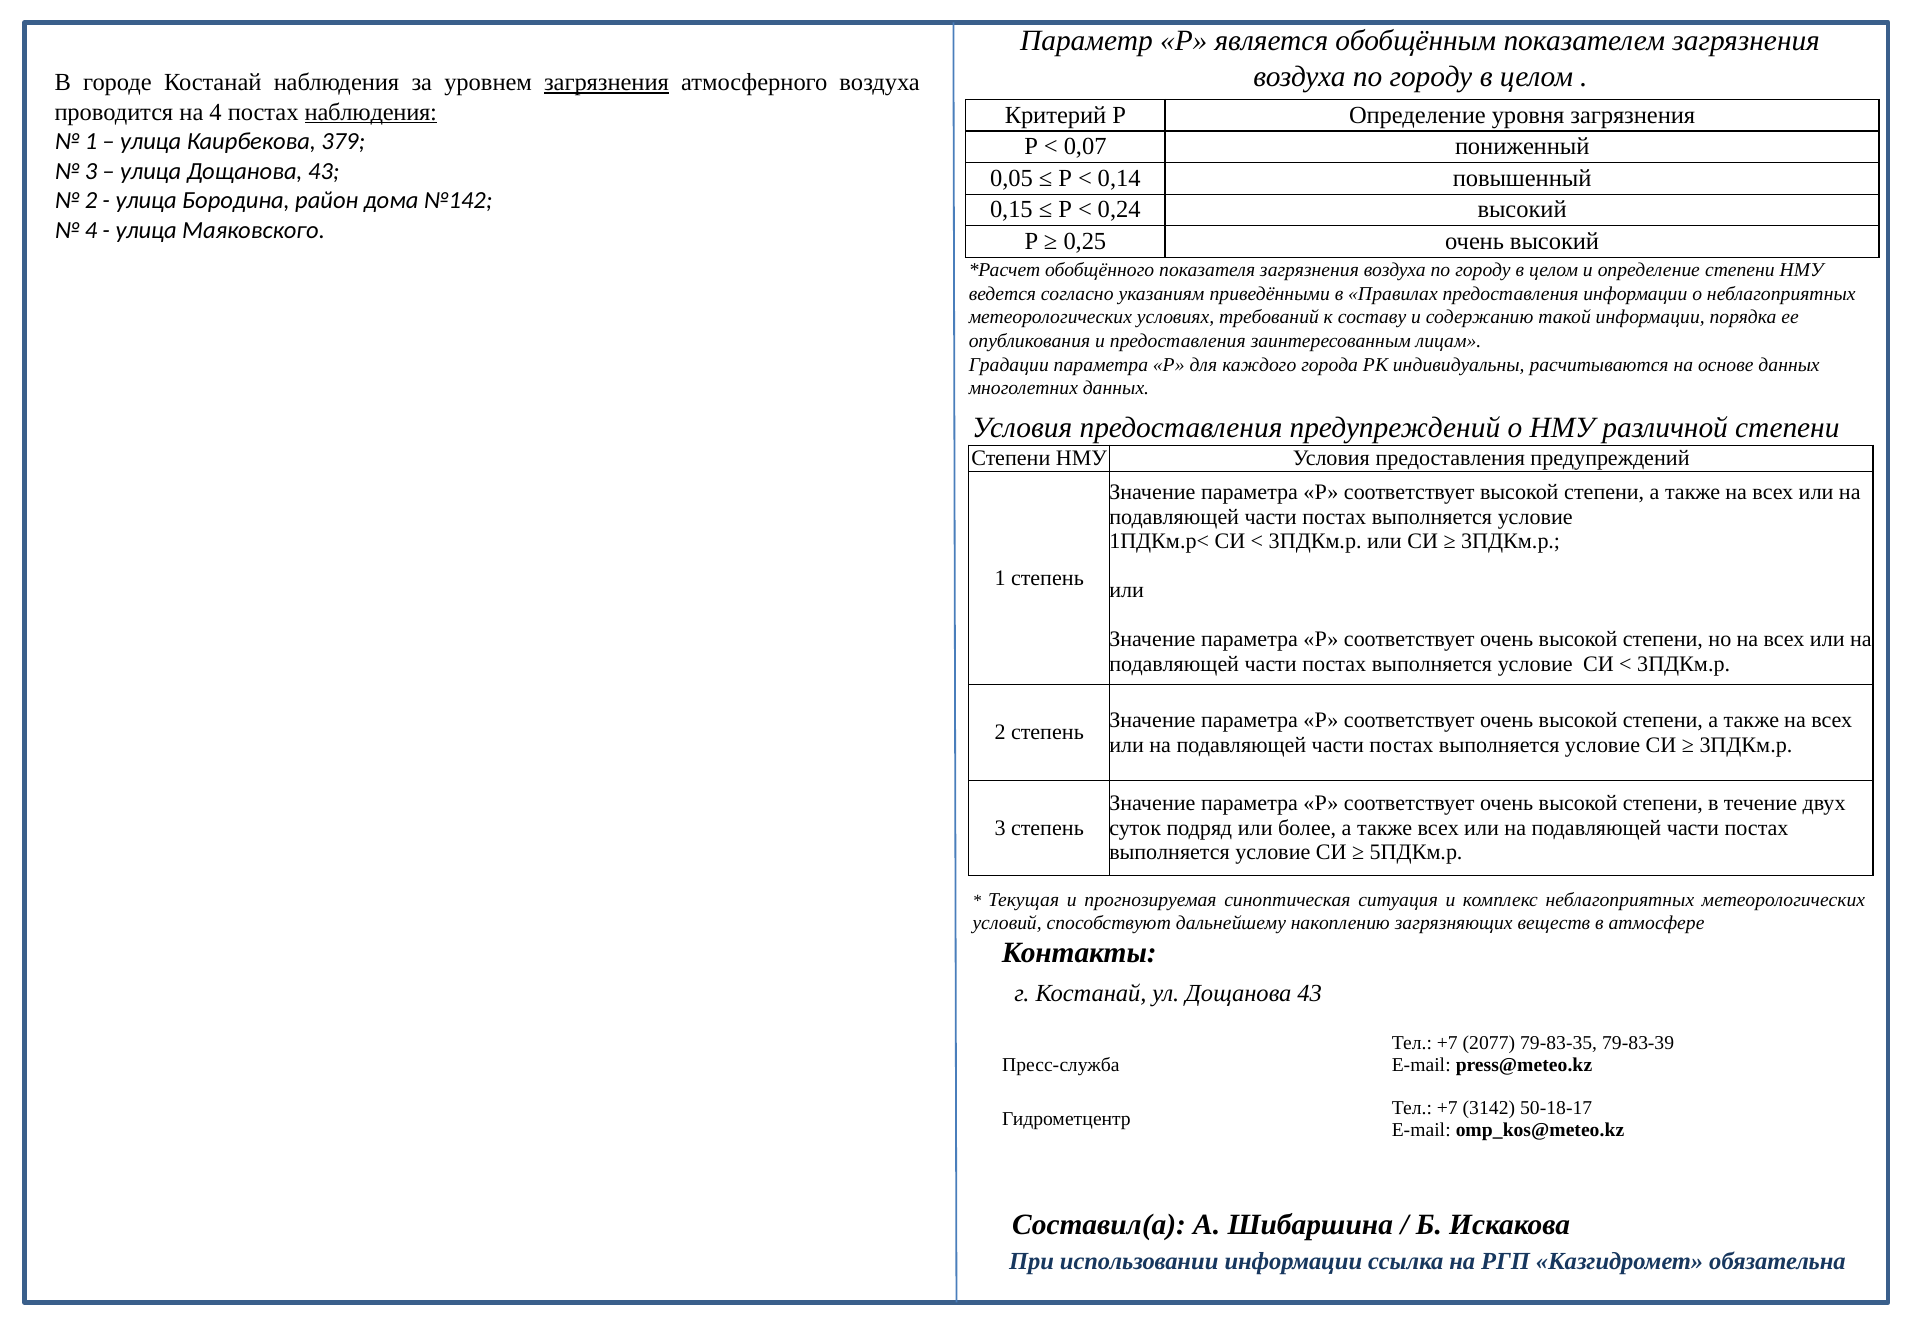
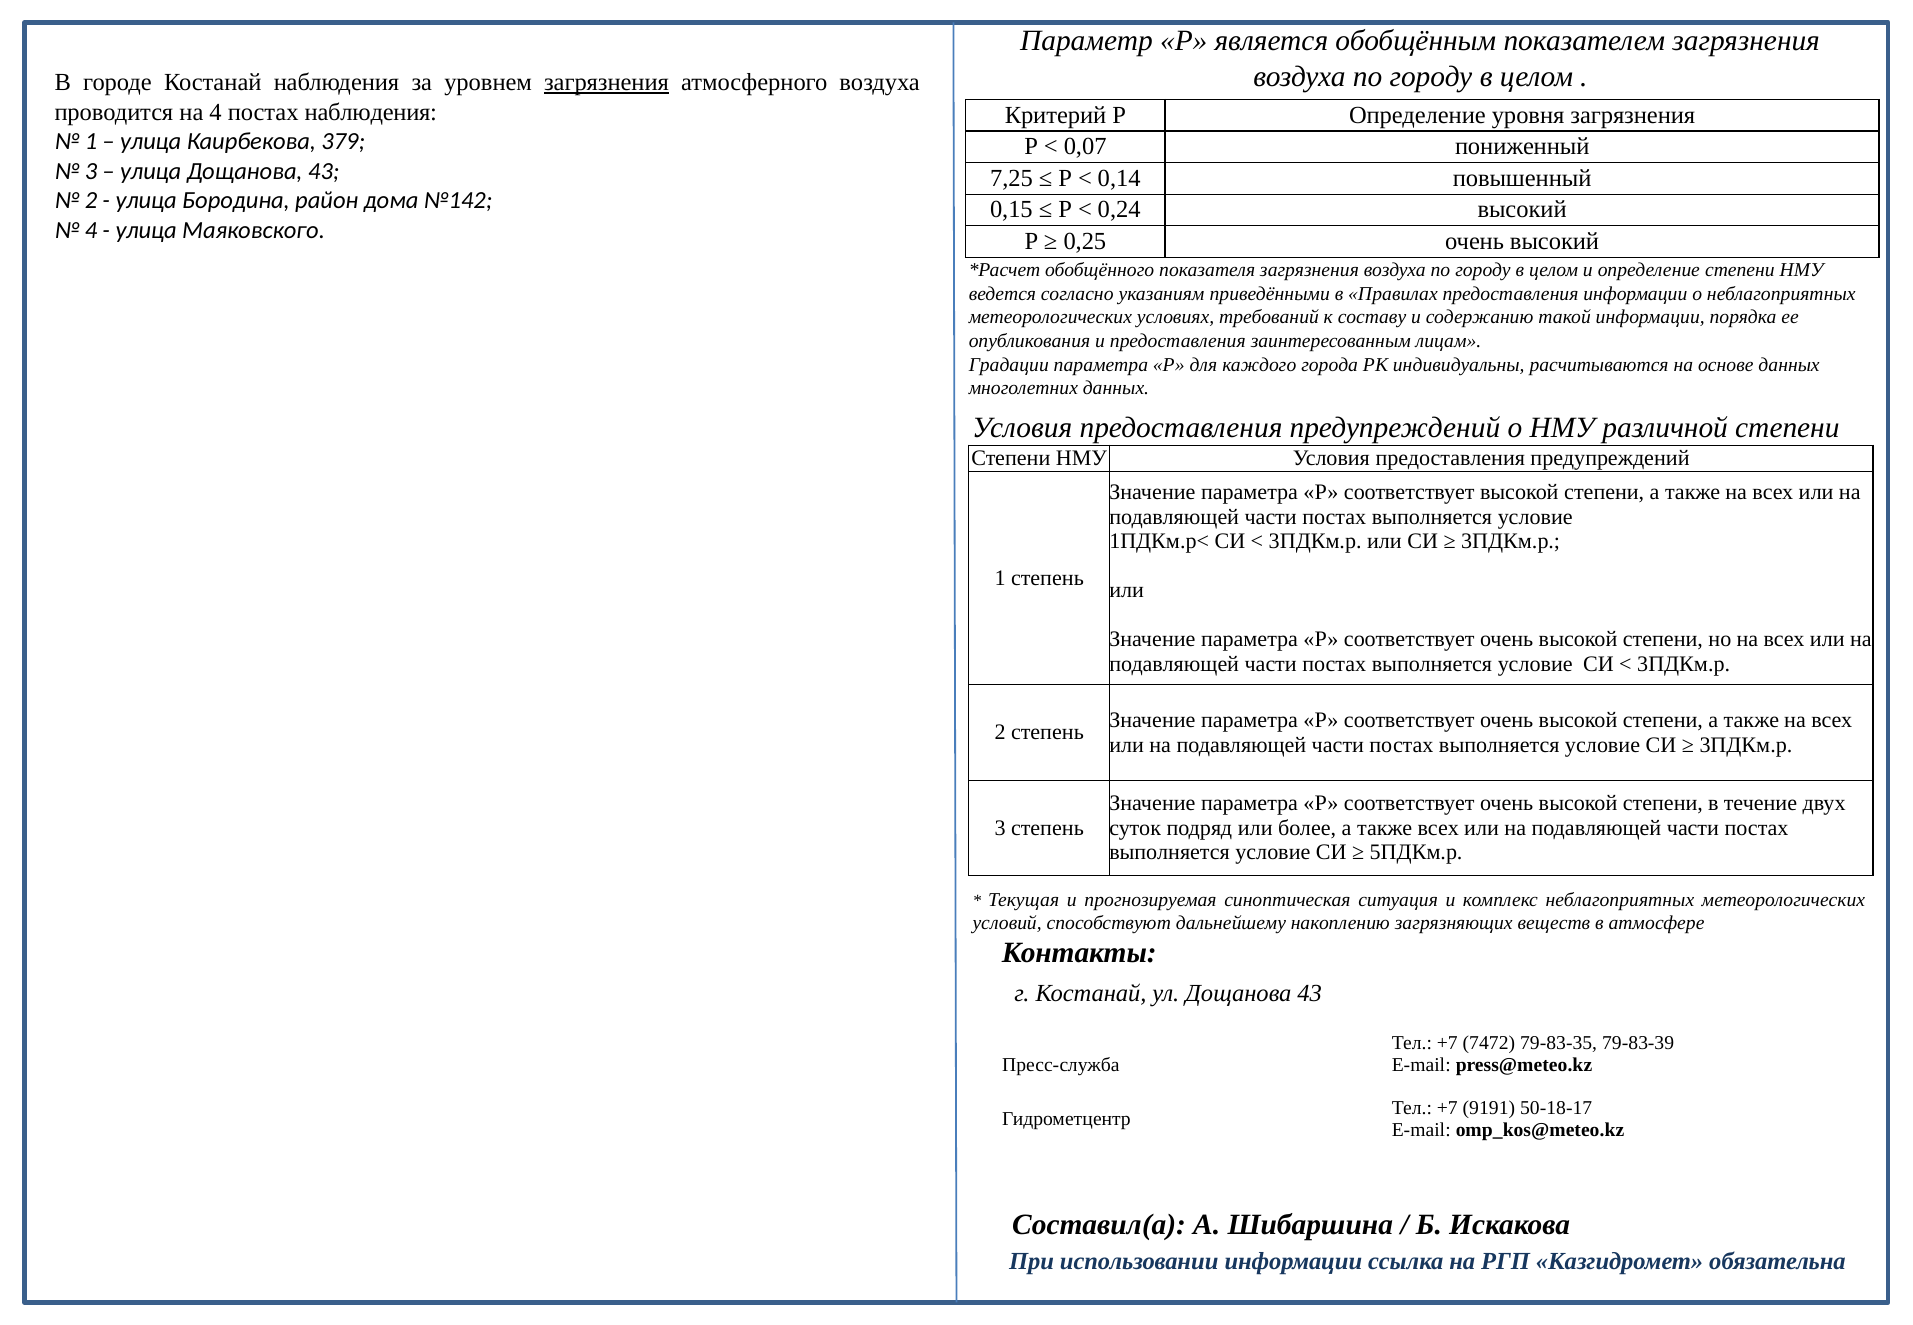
наблюдения at (371, 112) underline: present -> none
0,05: 0,05 -> 7,25
2077: 2077 -> 7472
3142: 3142 -> 9191
